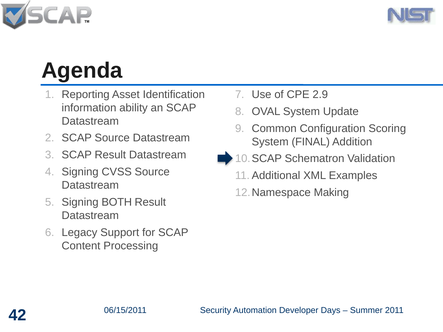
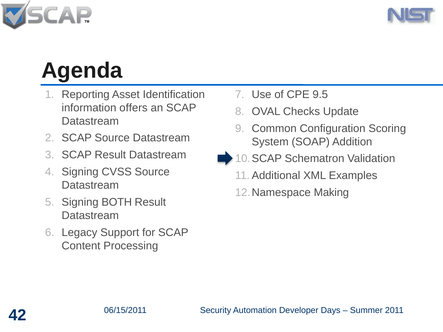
2.9: 2.9 -> 9.5
ability: ability -> offers
OVAL System: System -> Checks
FINAL: FINAL -> SOAP
